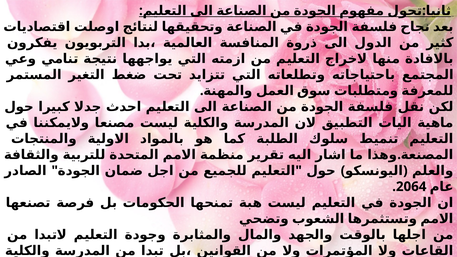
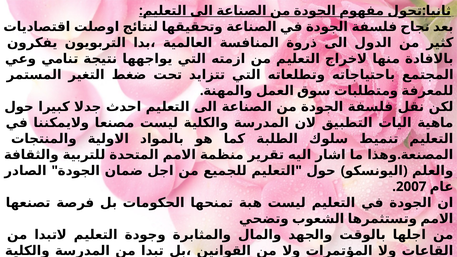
2064: 2064 -> 2007
